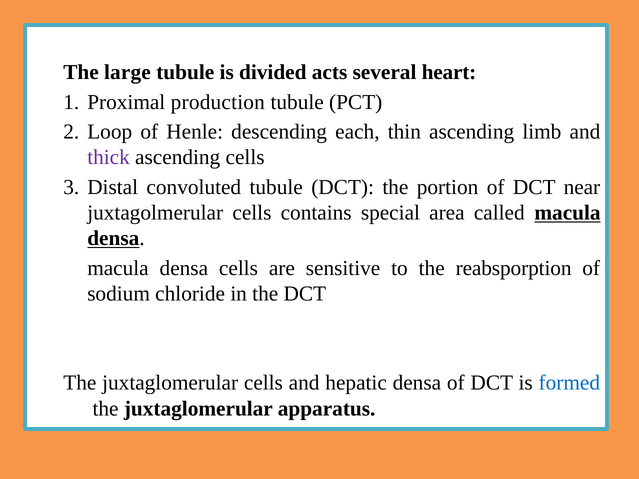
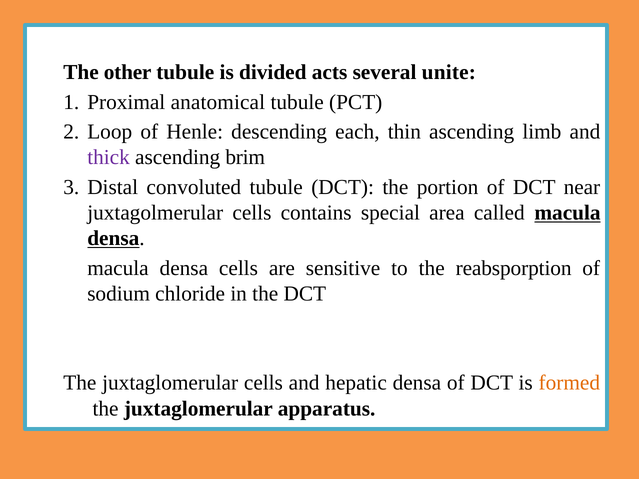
large: large -> other
heart: heart -> unite
production: production -> anatomical
ascending cells: cells -> brim
formed colour: blue -> orange
